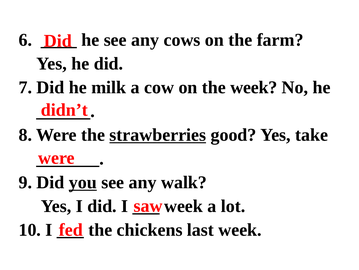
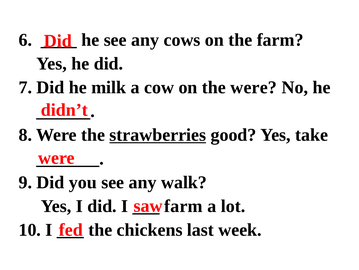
the week: week -> were
you underline: present -> none
week at (184, 206): week -> farm
